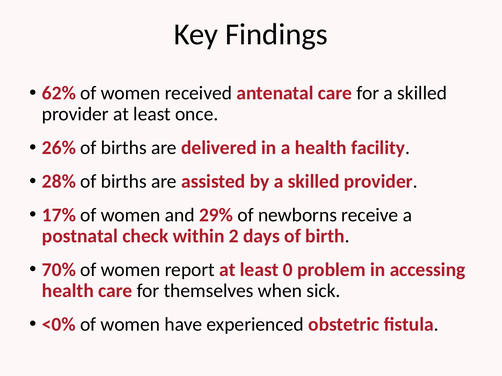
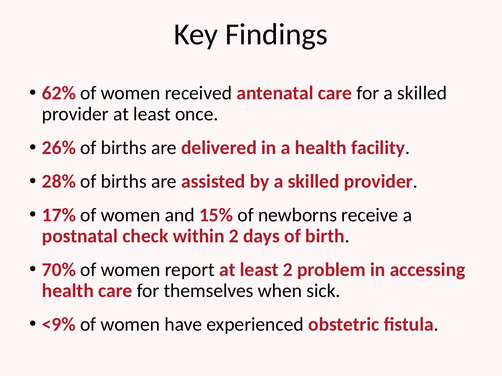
29%: 29% -> 15%
least 0: 0 -> 2
<0%: <0% -> <9%
